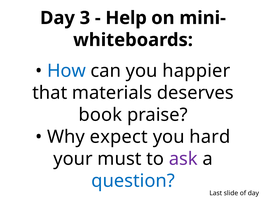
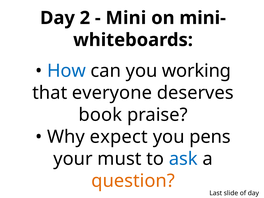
3: 3 -> 2
Help: Help -> Mini
happier: happier -> working
materials: materials -> everyone
hard: hard -> pens
ask colour: purple -> blue
question colour: blue -> orange
